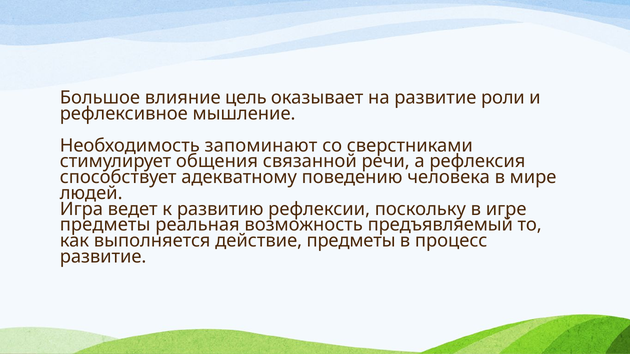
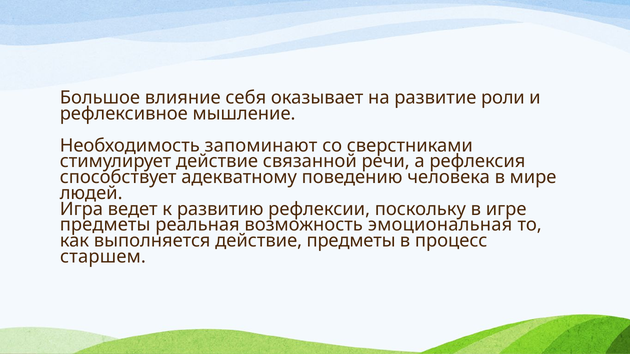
цель: цель -> себя
стимулирует общения: общения -> действие
предъявляемый: предъявляемый -> эмоциональная
развитие at (103, 257): развитие -> старшем
